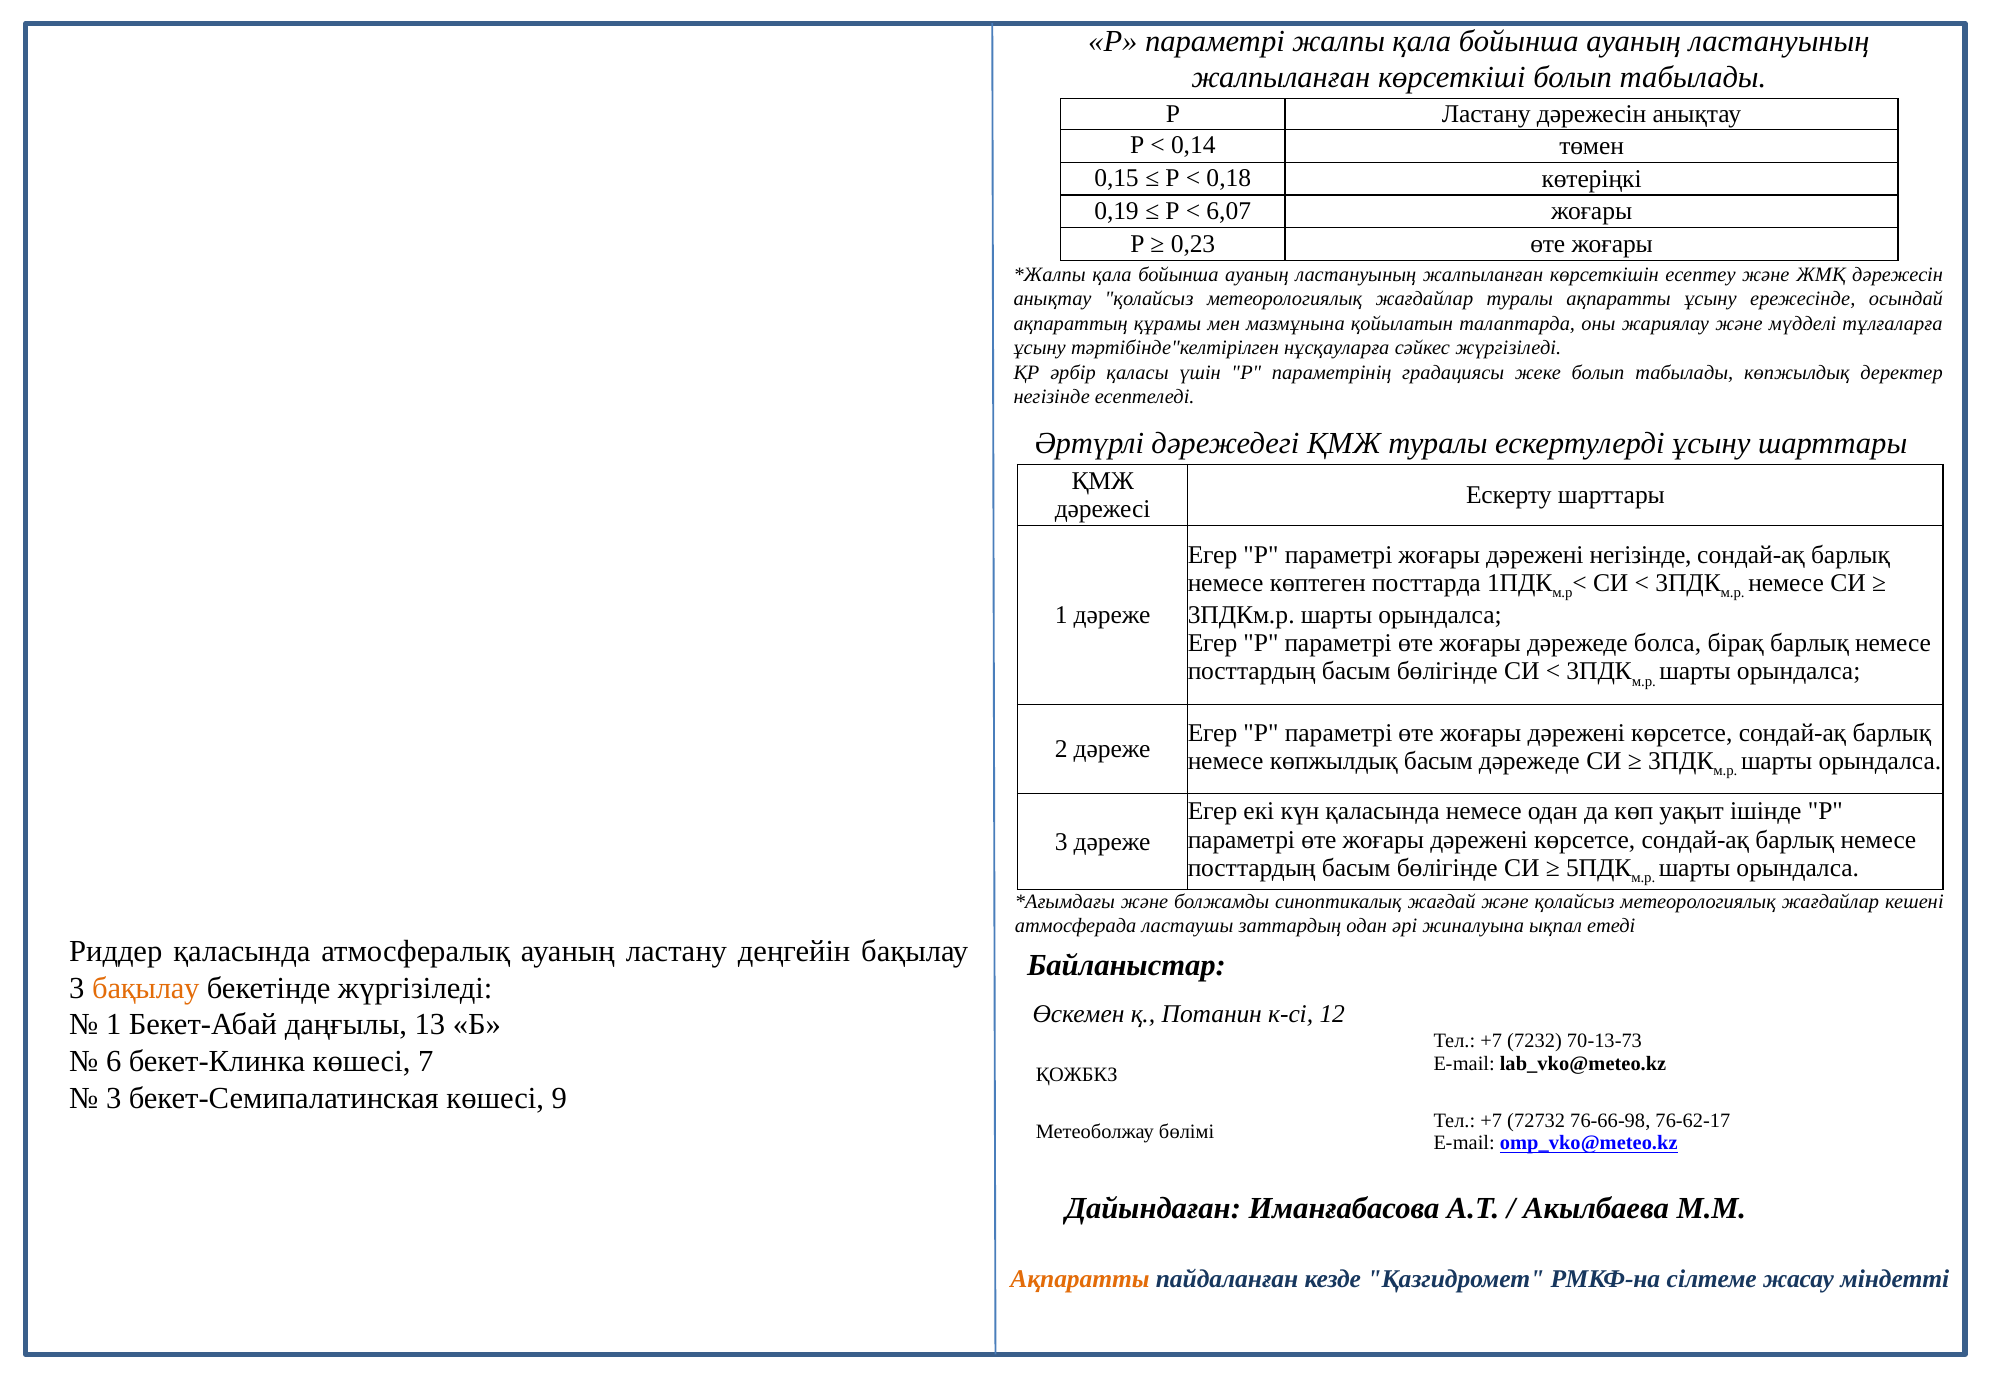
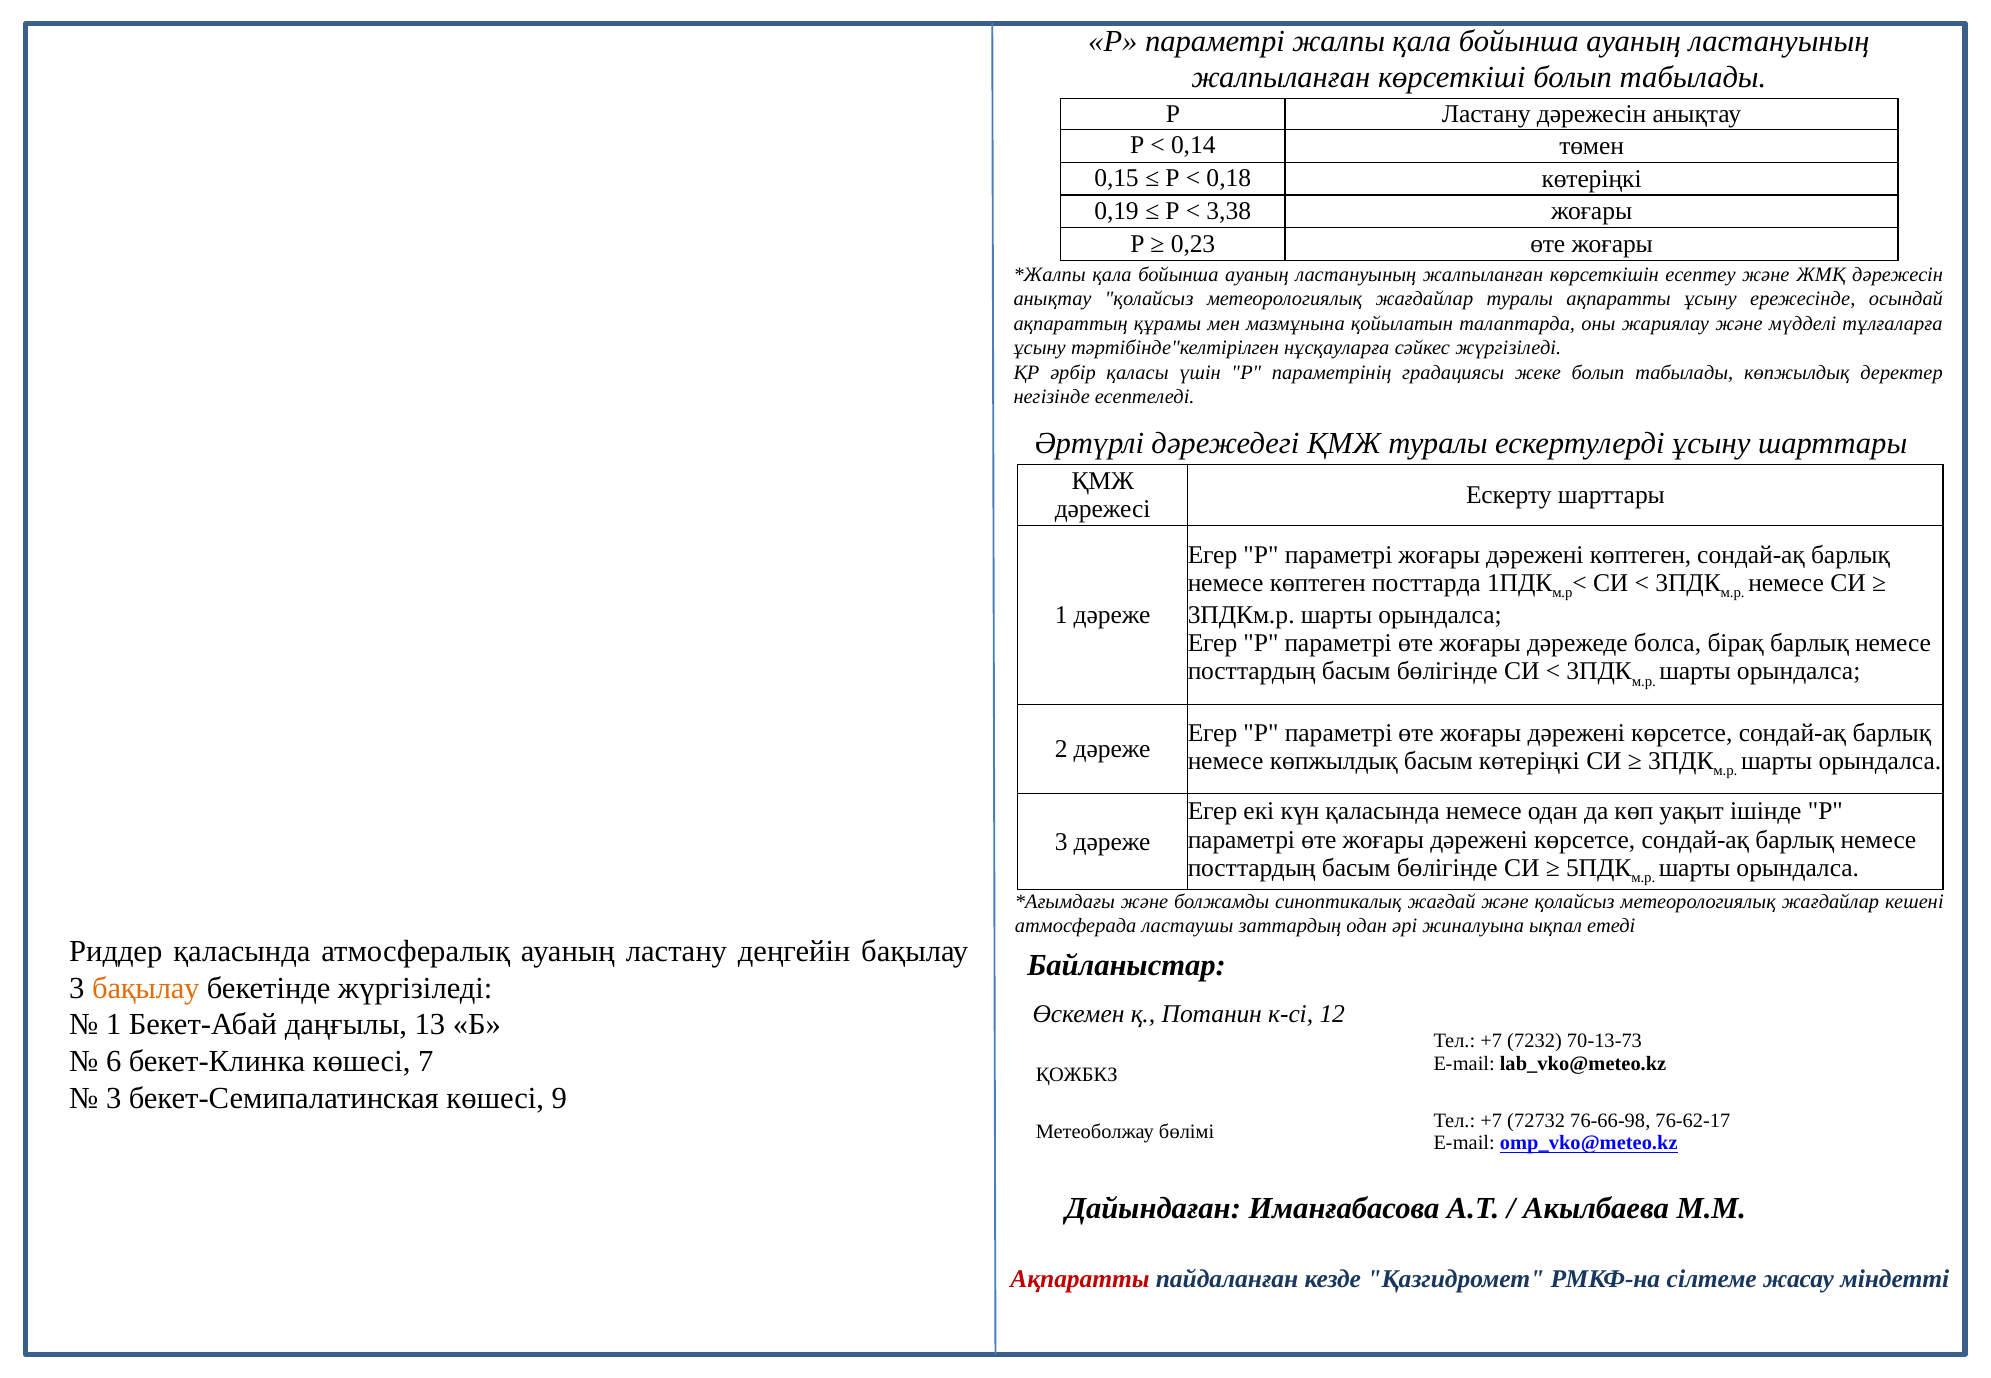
6,07: 6,07 -> 3,38
дәрежені негізінде: негізінде -> көптеген
басым дәрежеде: дәрежеде -> көтеріңкі
Ақпаратты at (1080, 1279) colour: orange -> red
